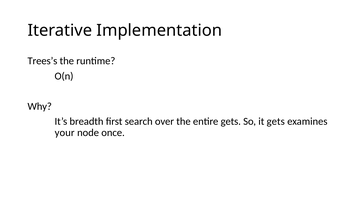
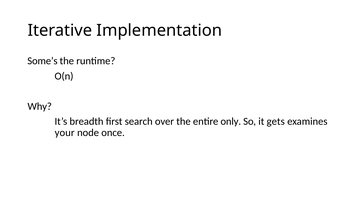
Trees’s: Trees’s -> Some’s
entire gets: gets -> only
